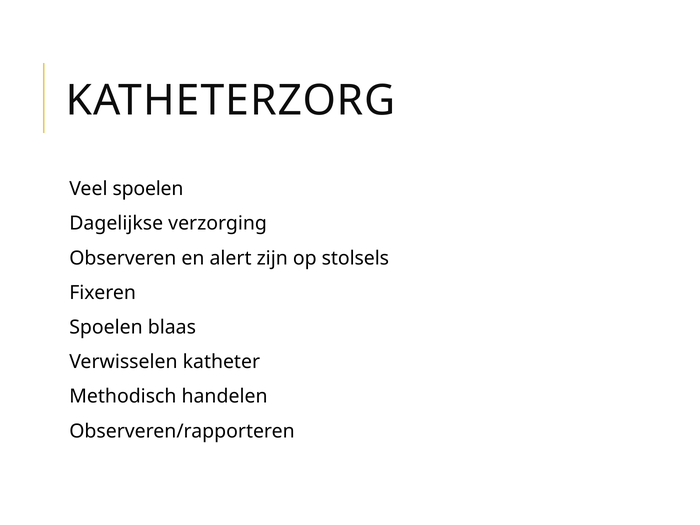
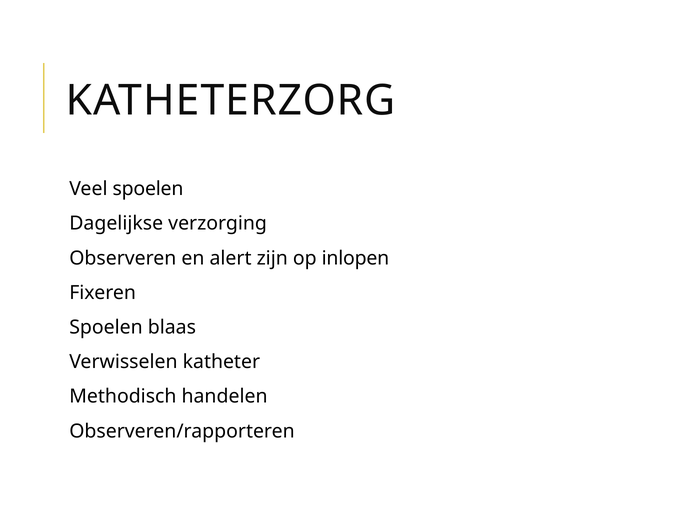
stolsels: stolsels -> inlopen
